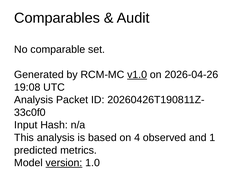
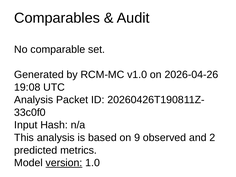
v1.0 underline: present -> none
4: 4 -> 9
1: 1 -> 2
